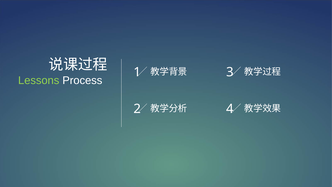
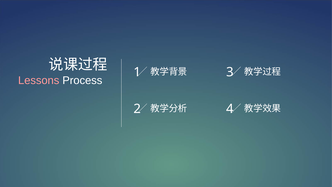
Lessons colour: light green -> pink
